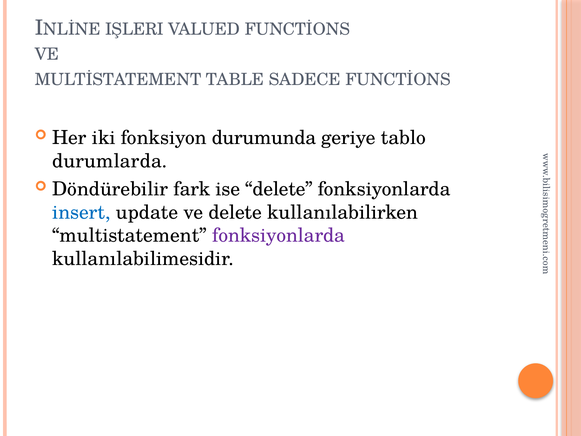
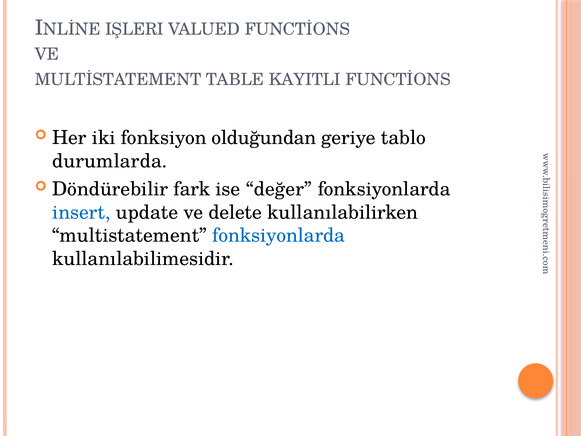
SADECE: SADECE -> KAYITLI
durumunda: durumunda -> olduğundan
ise delete: delete -> değer
fonksiyonlarda at (279, 235) colour: purple -> blue
